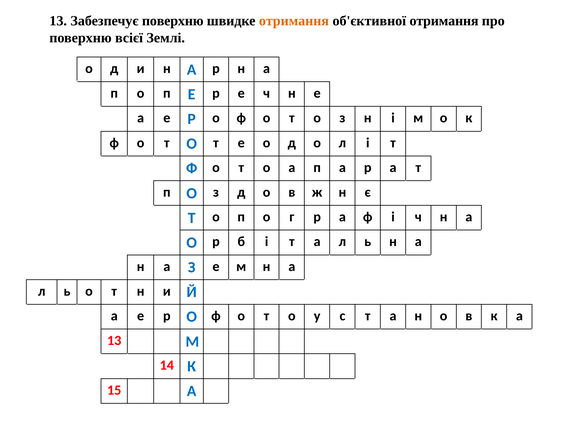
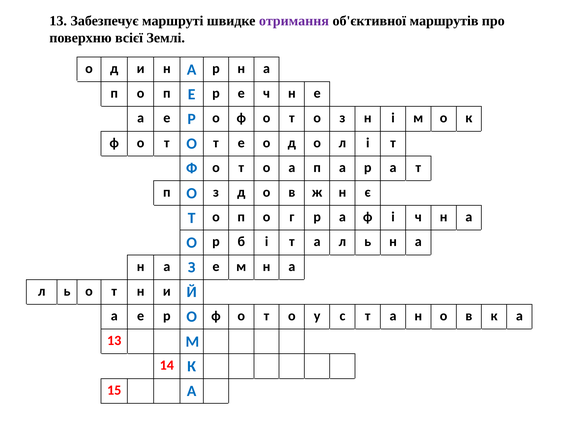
Забезпечує поверхню: поверхню -> маршруті
отримання at (294, 21) colour: orange -> purple
об'єктивної отримання: отримання -> маршрутів
